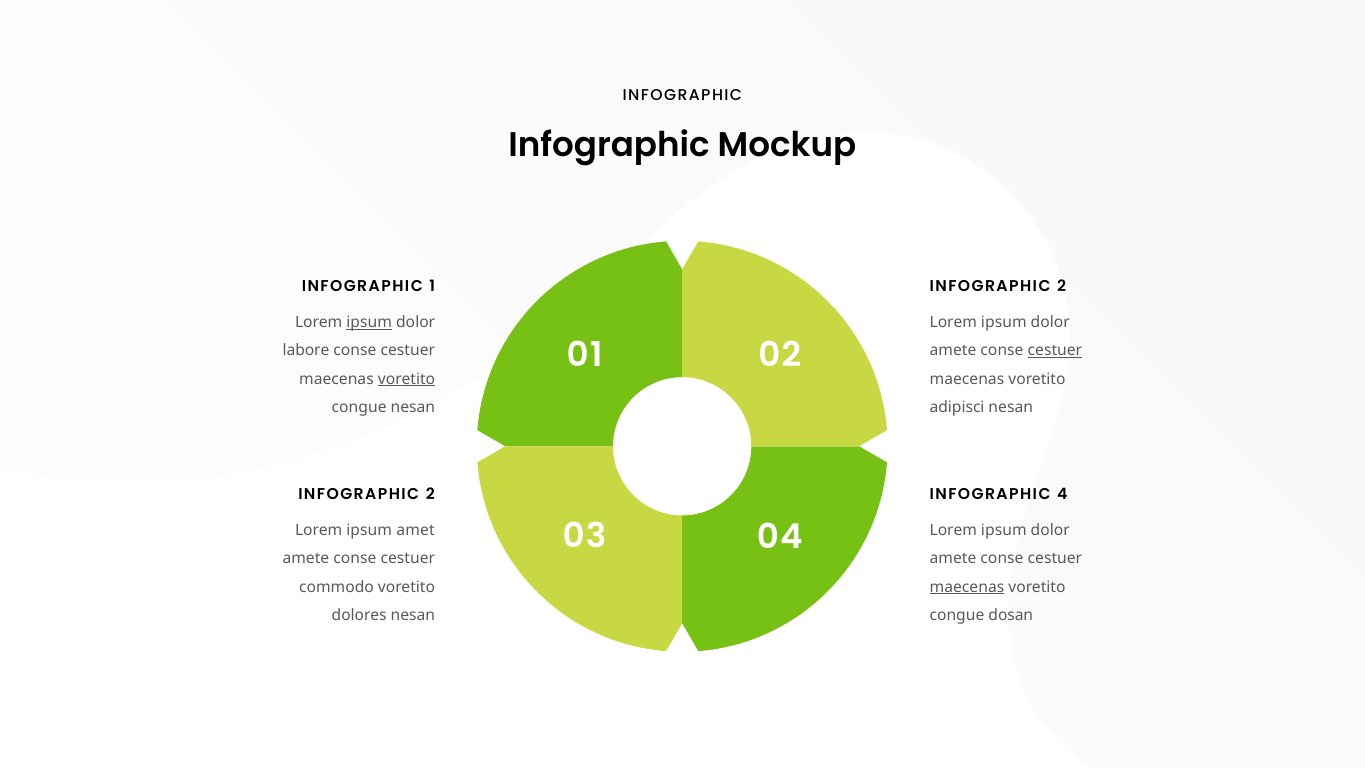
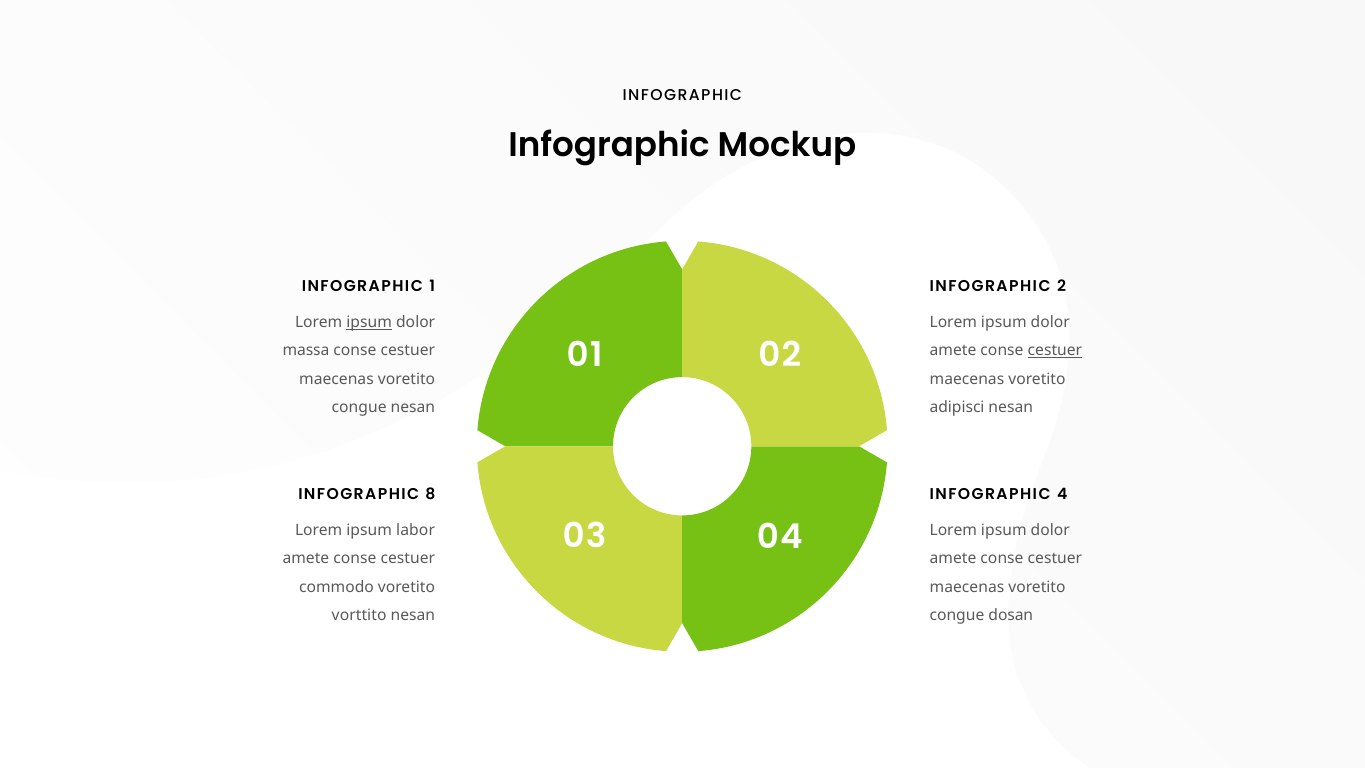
labore: labore -> massa
voretito at (407, 379) underline: present -> none
2 at (430, 494): 2 -> 8
amet: amet -> labor
maecenas at (967, 587) underline: present -> none
dolores: dolores -> vorttito
